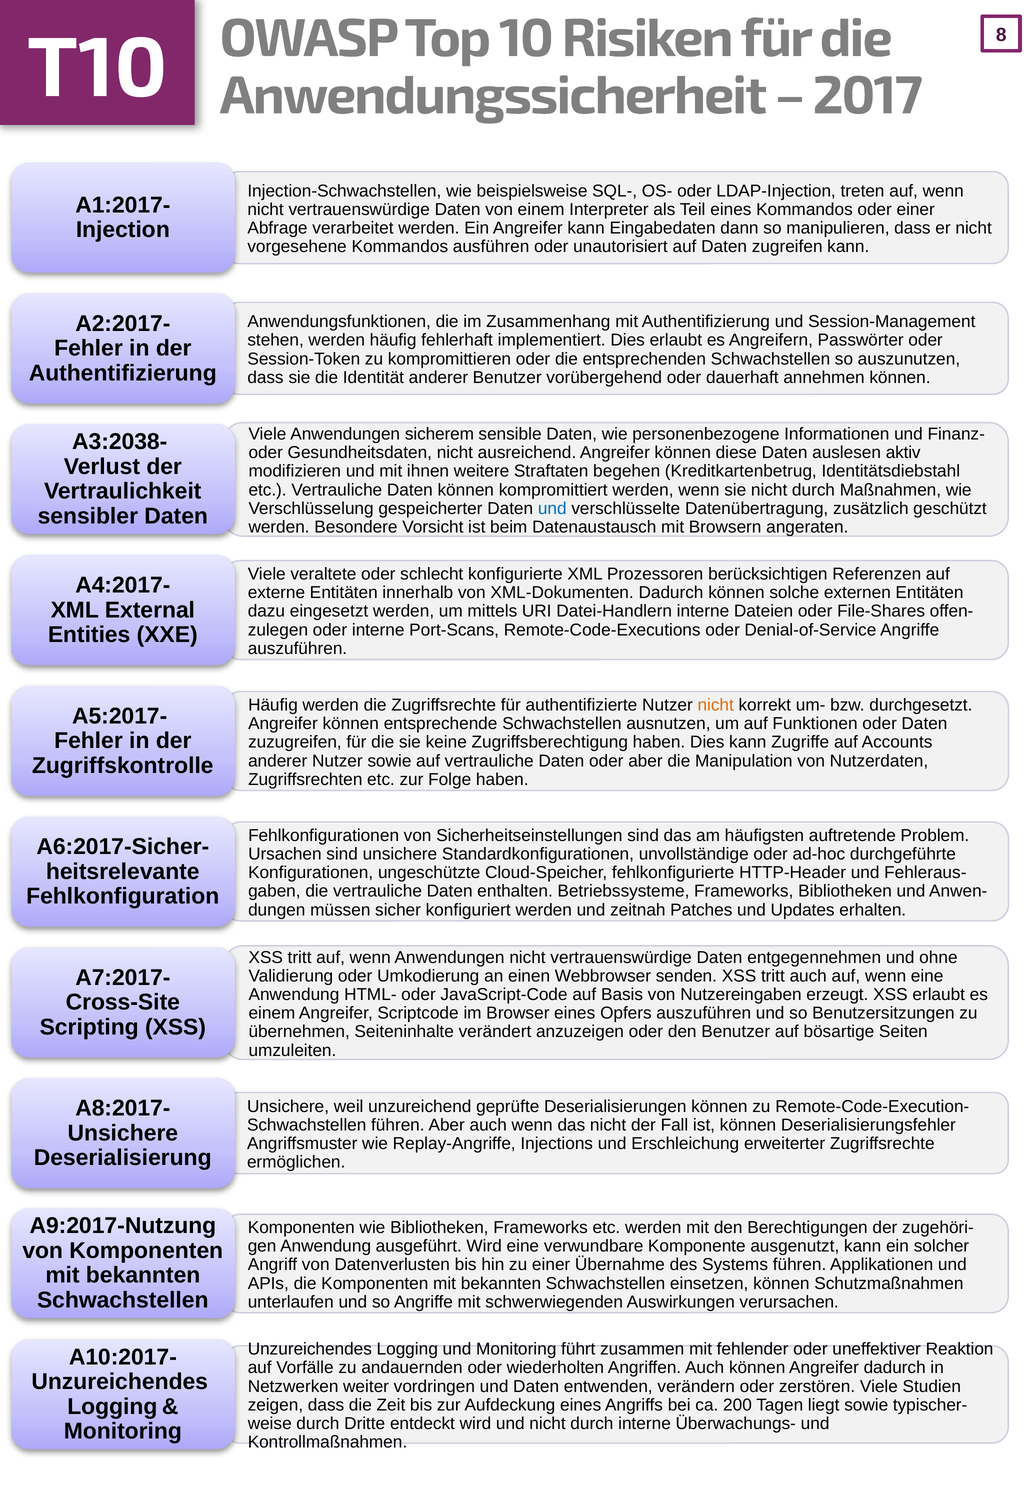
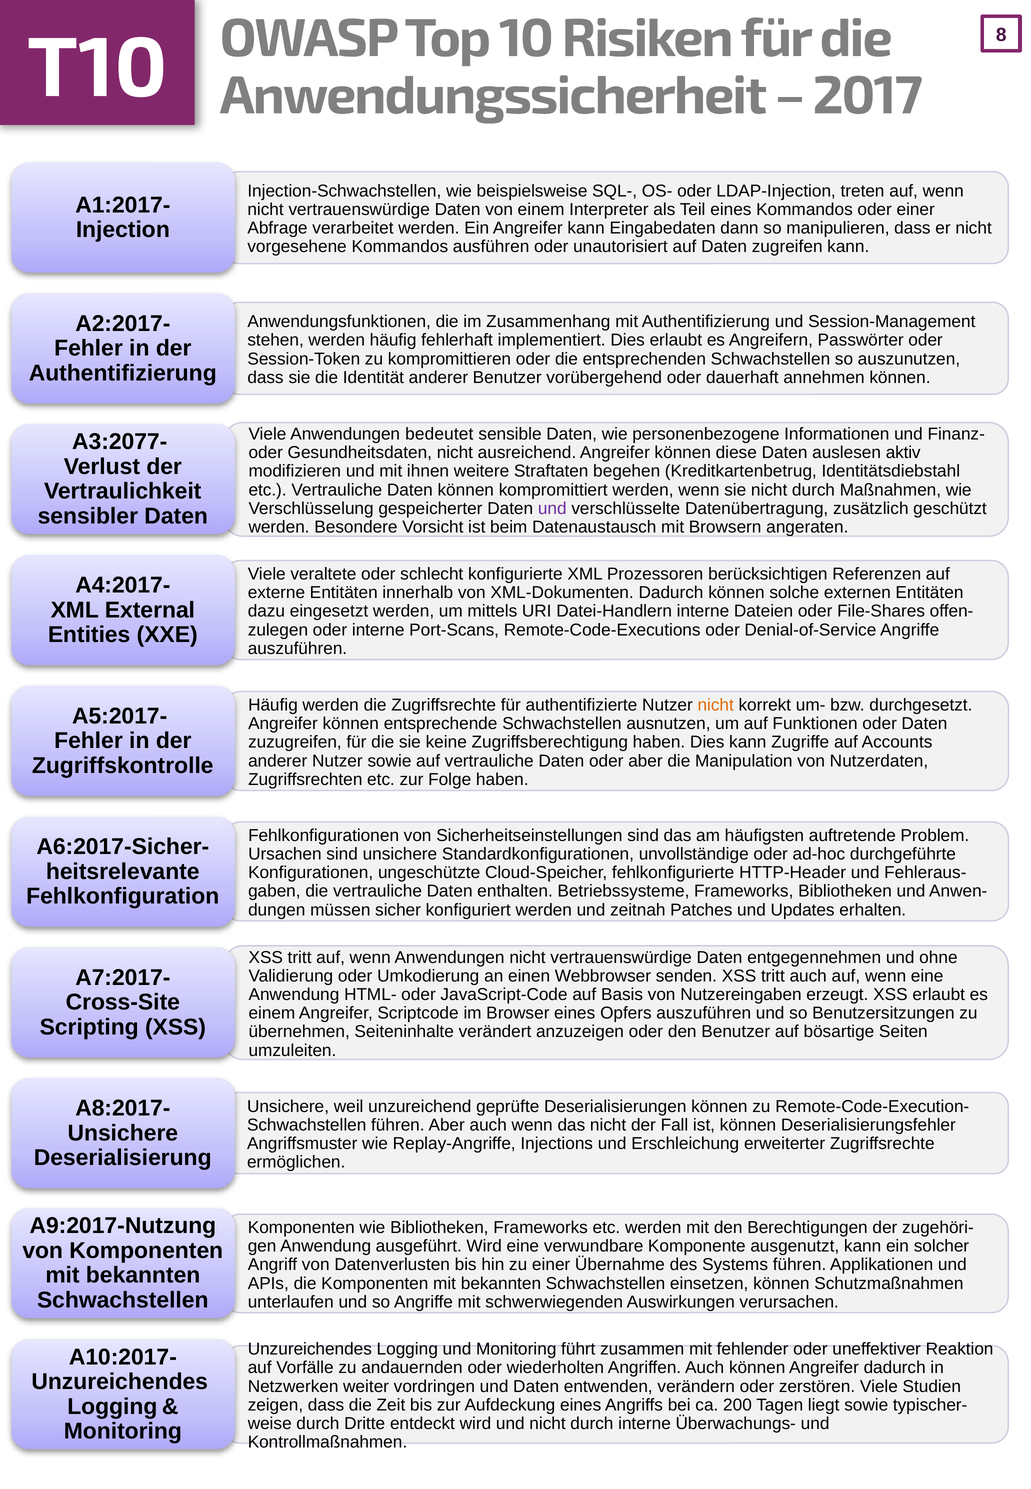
sicherem: sicherem -> bedeutet
A3:2038-: A3:2038- -> A3:2077-
und at (552, 509) colour: blue -> purple
